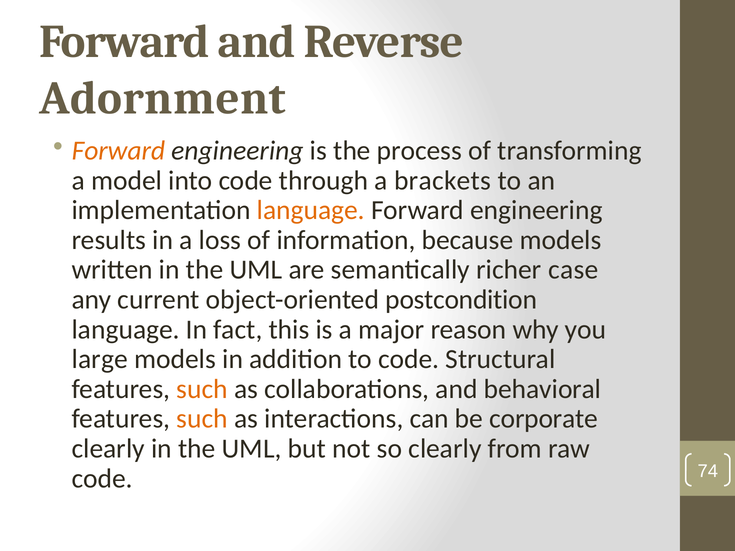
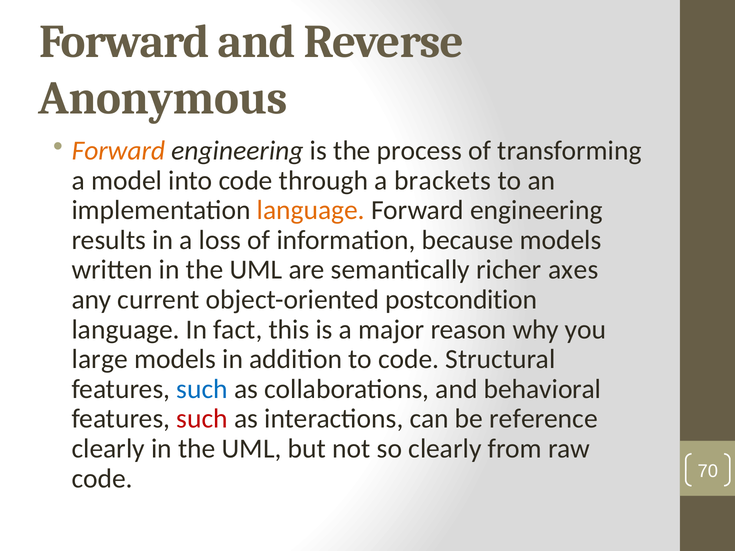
Adornment: Adornment -> Anonymous
case: case -> axes
such at (202, 389) colour: orange -> blue
such at (202, 419) colour: orange -> red
corporate: corporate -> reference
74: 74 -> 70
